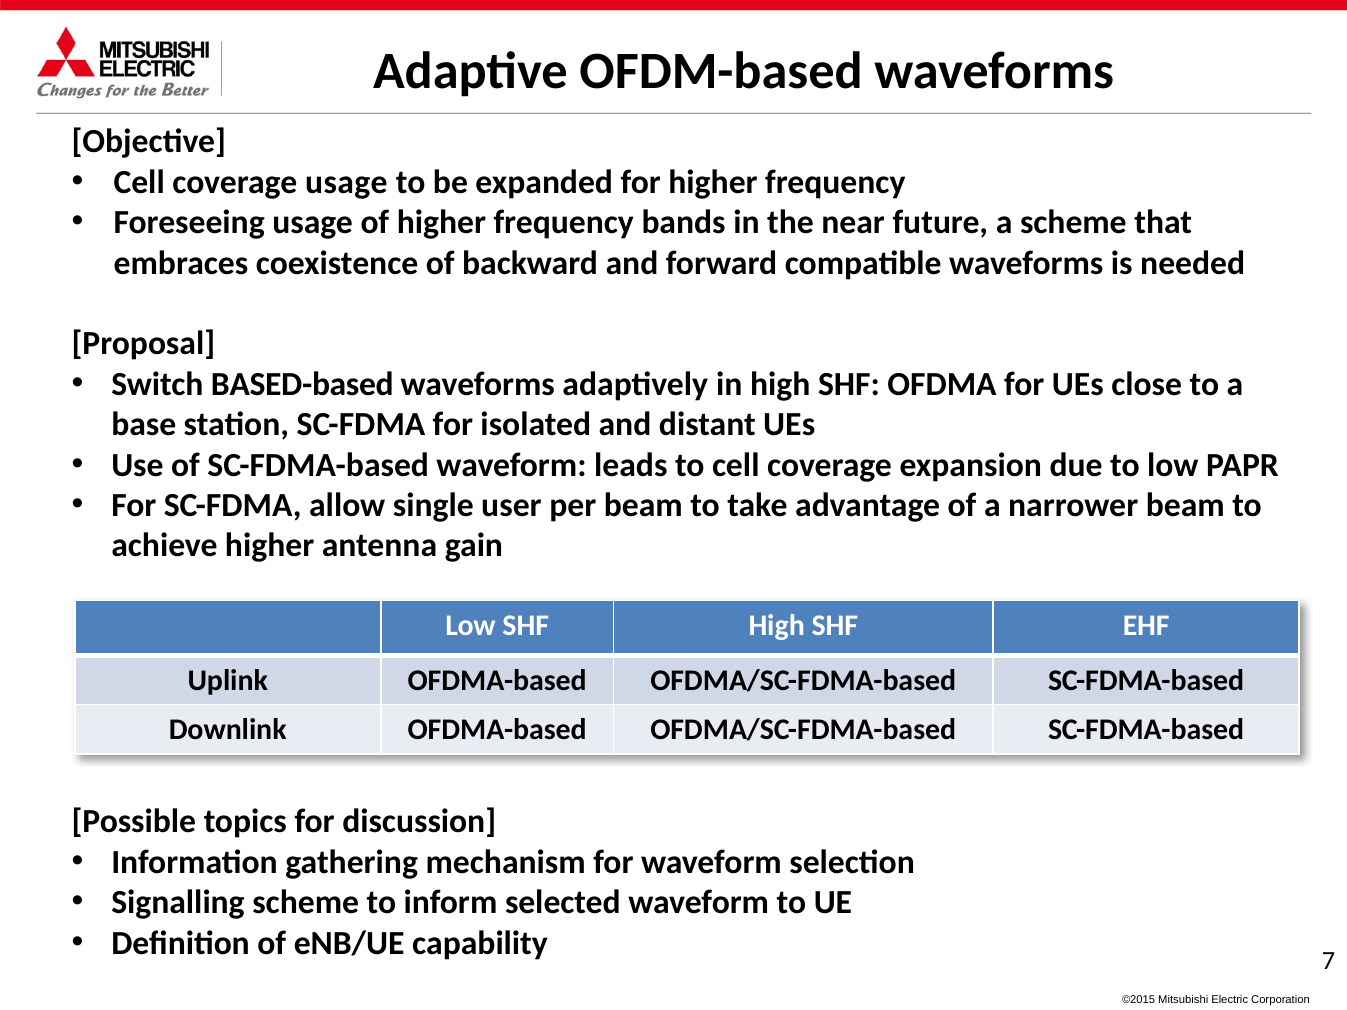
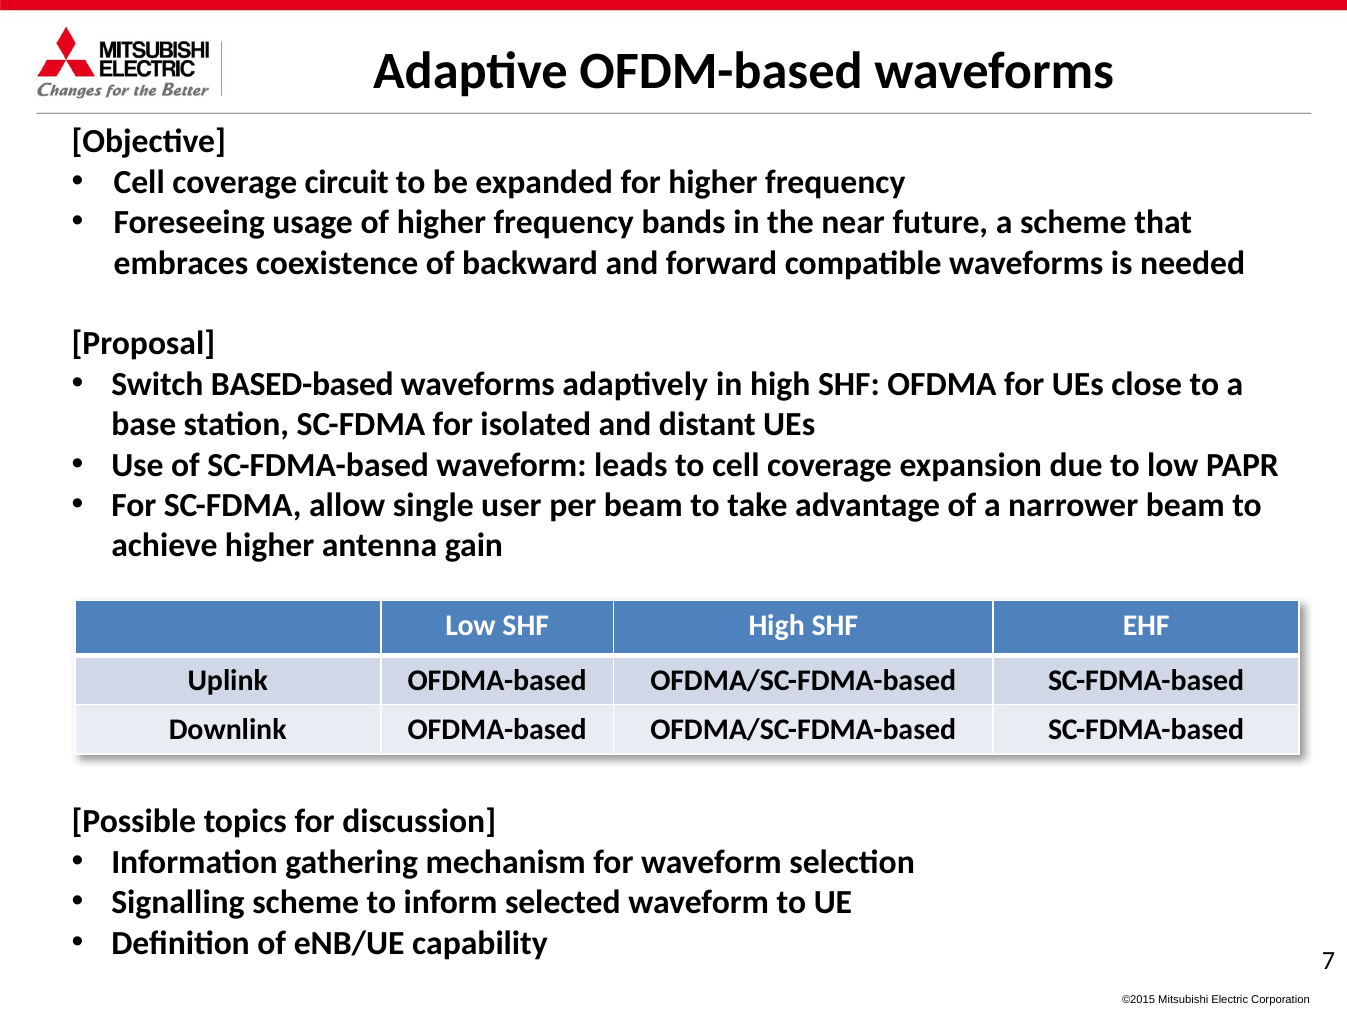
coverage usage: usage -> circuit
